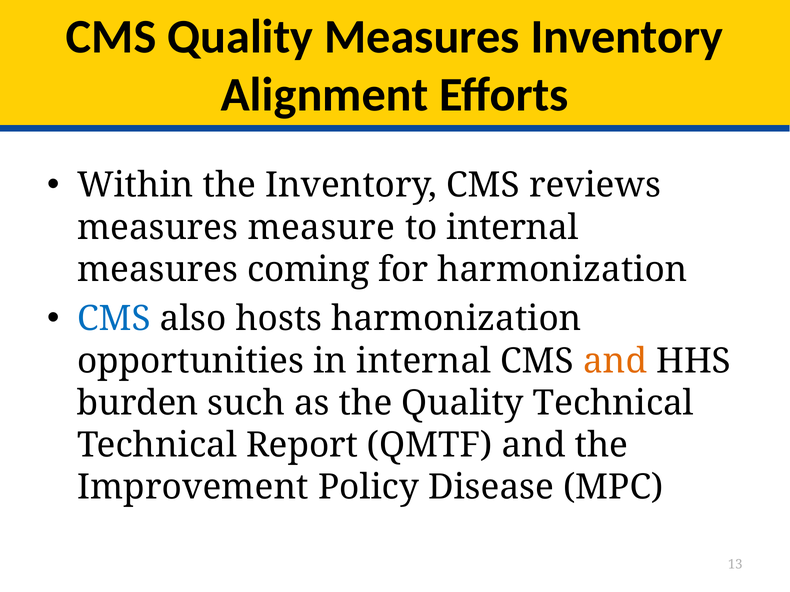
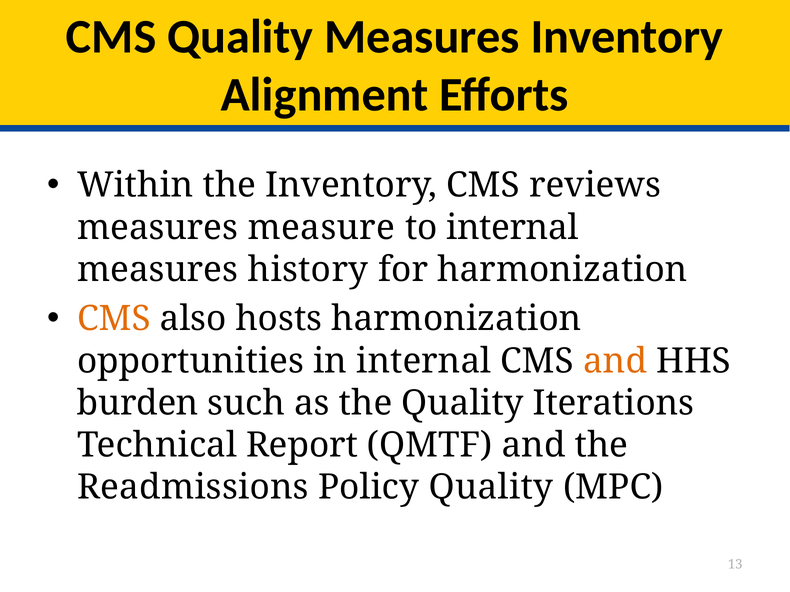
coming: coming -> history
CMS at (114, 319) colour: blue -> orange
Quality Technical: Technical -> Iterations
Improvement: Improvement -> Readmissions
Policy Disease: Disease -> Quality
